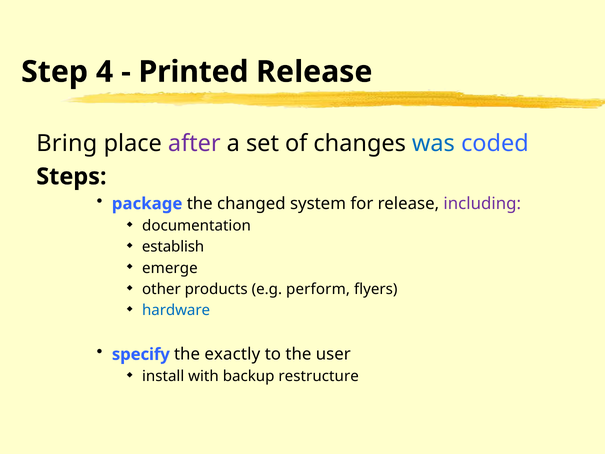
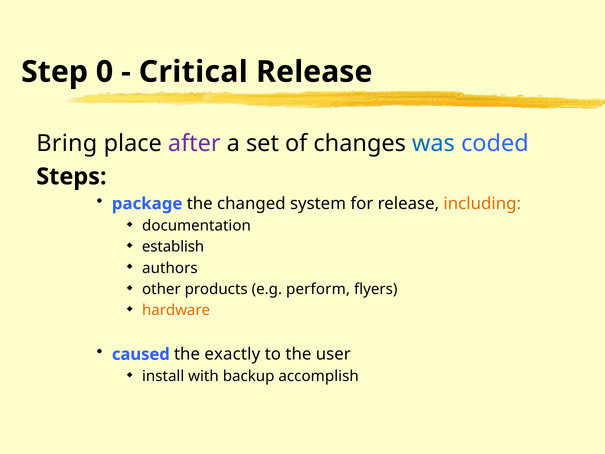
4: 4 -> 0
Printed: Printed -> Critical
including colour: purple -> orange
emerge: emerge -> authors
hardware colour: blue -> orange
specify: specify -> caused
restructure: restructure -> accomplish
